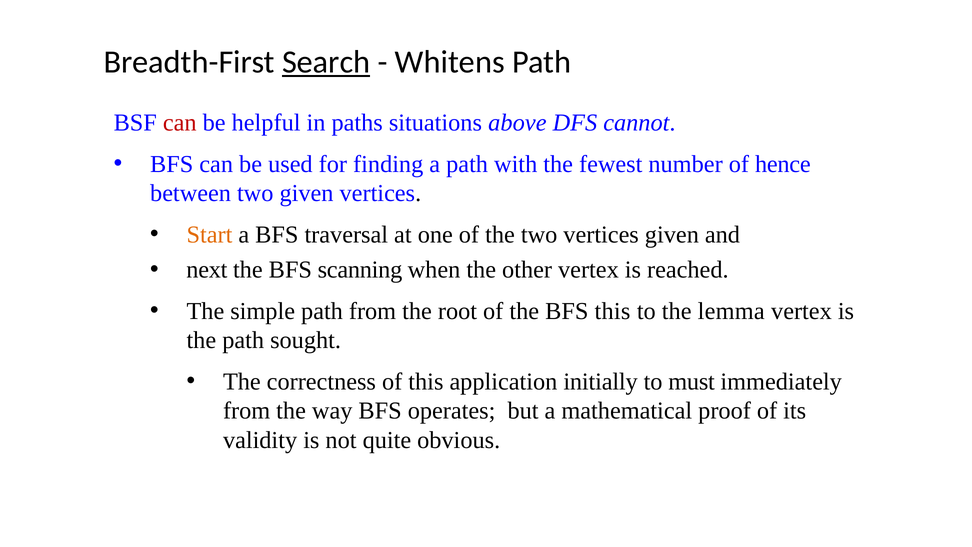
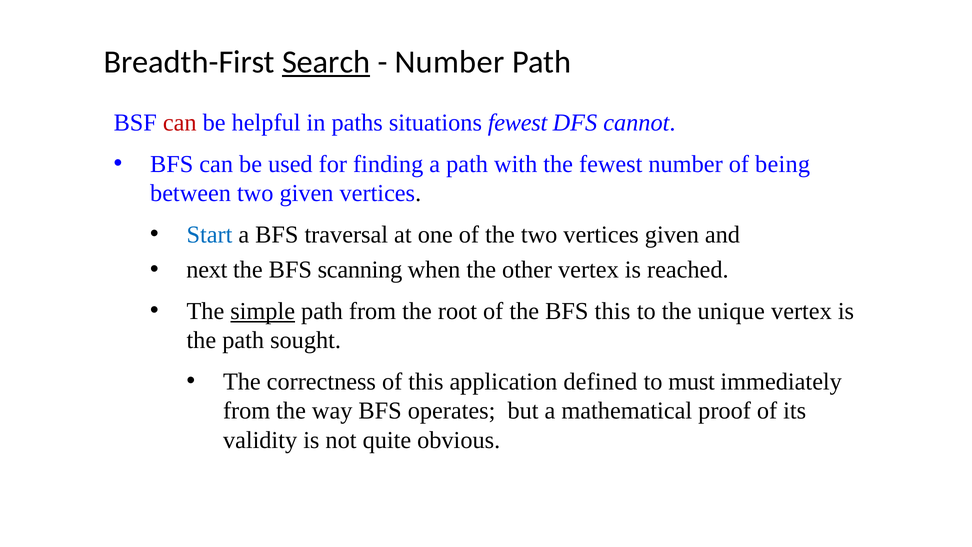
Whitens at (450, 62): Whitens -> Number
situations above: above -> fewest
hence: hence -> being
Start colour: orange -> blue
simple underline: none -> present
lemma: lemma -> unique
initially: initially -> defined
